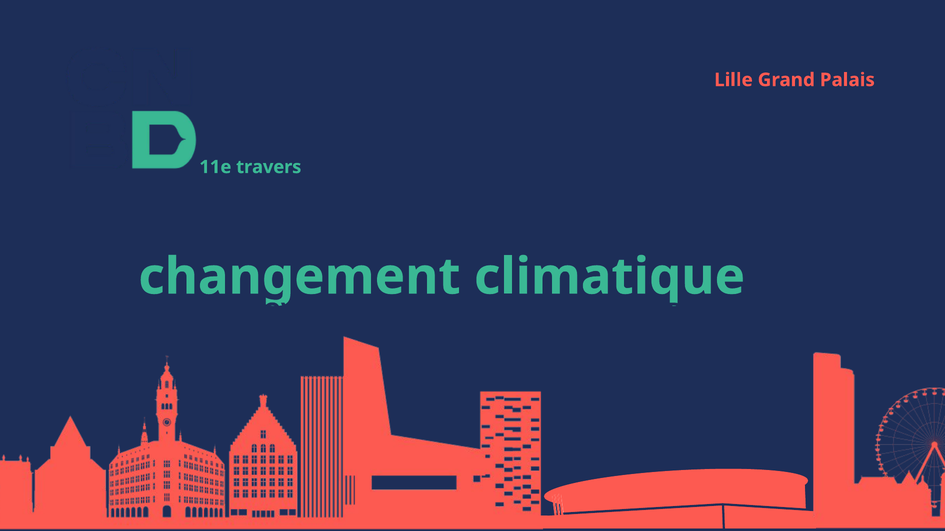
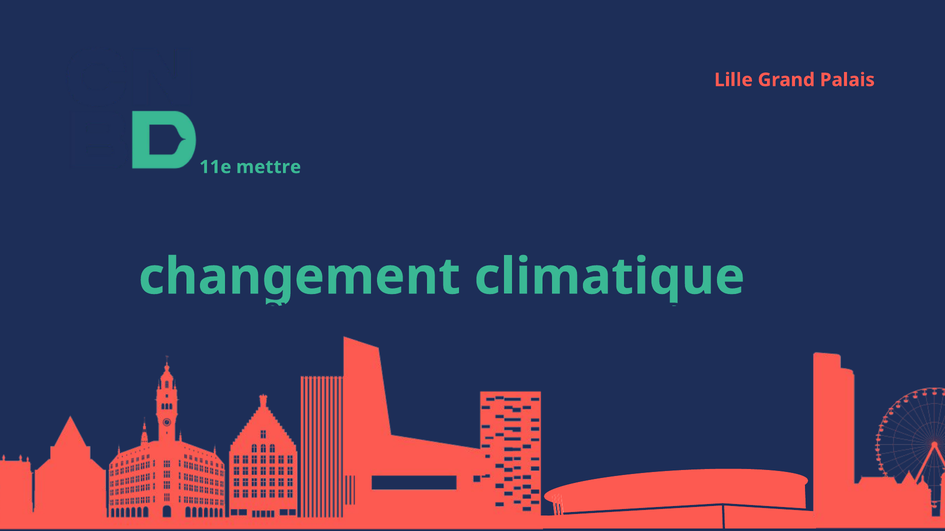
travers: travers -> mettre
